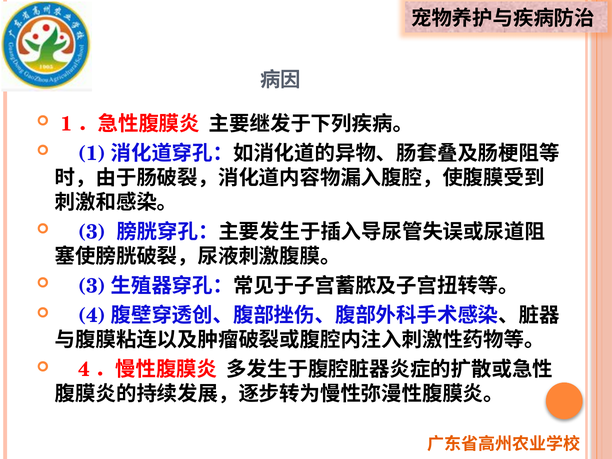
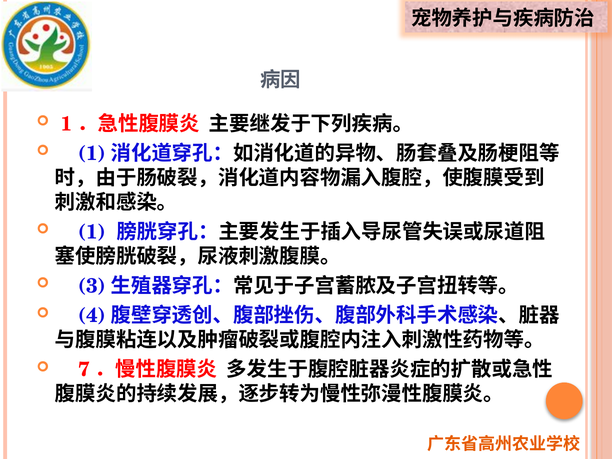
3 at (92, 232): 3 -> 1
4 at (84, 370): 4 -> 7
